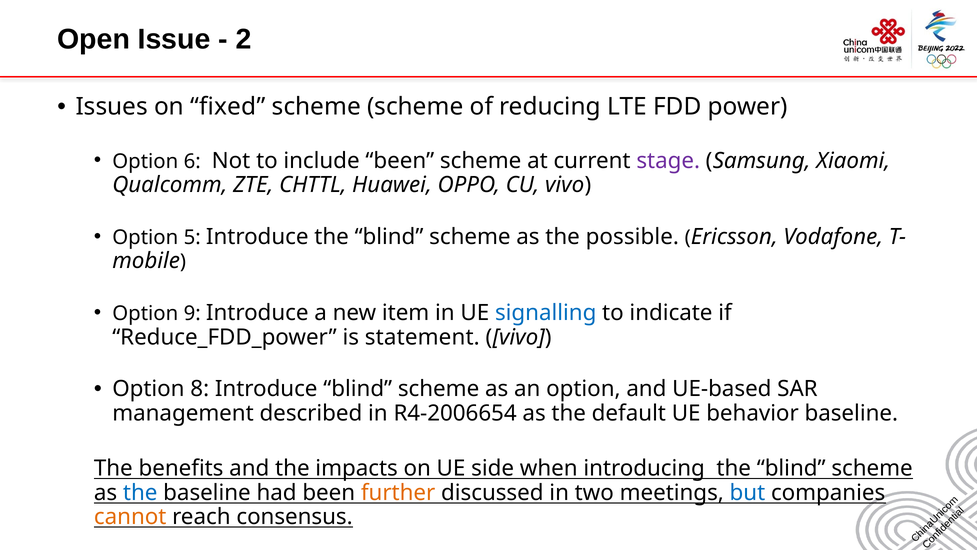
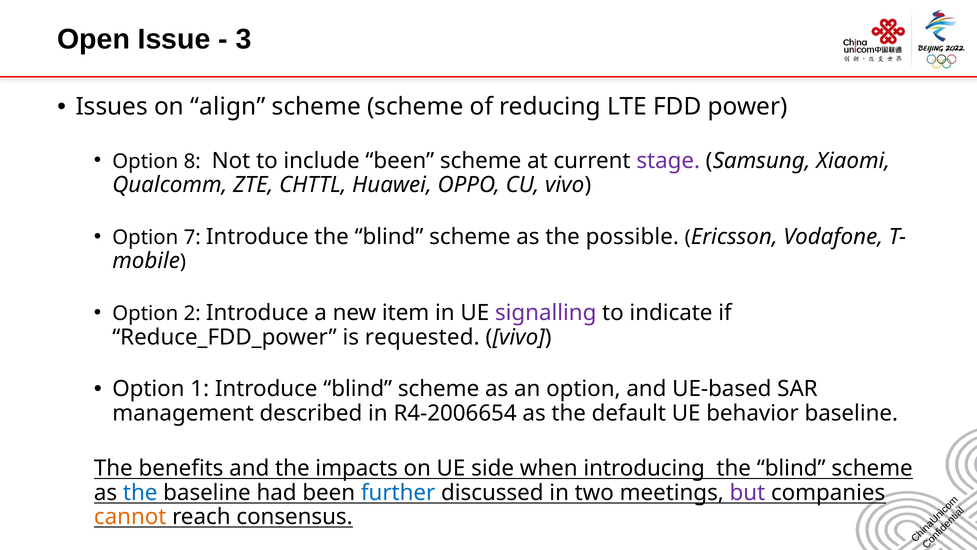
2: 2 -> 3
fixed: fixed -> align
6: 6 -> 8
5: 5 -> 7
9: 9 -> 2
signalling colour: blue -> purple
statement: statement -> requested
8: 8 -> 1
further colour: orange -> blue
but colour: blue -> purple
